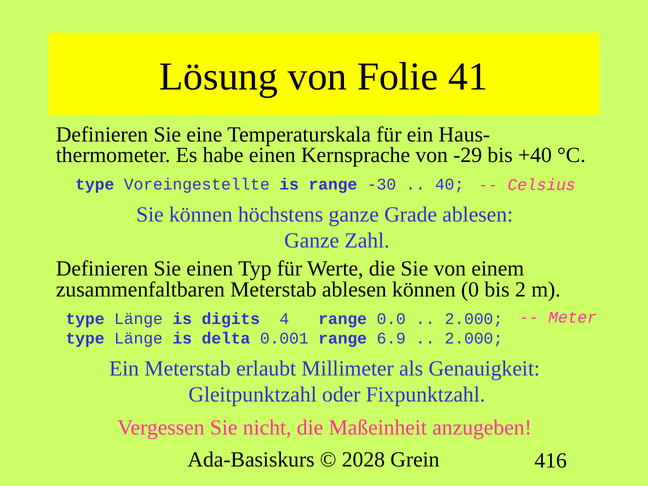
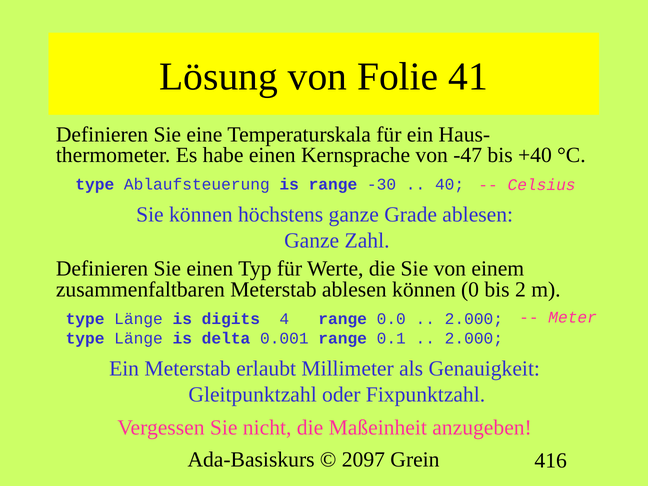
-29: -29 -> -47
Voreingestellte: Voreingestellte -> Ablaufsteuerung
6.9: 6.9 -> 0.1
2028: 2028 -> 2097
